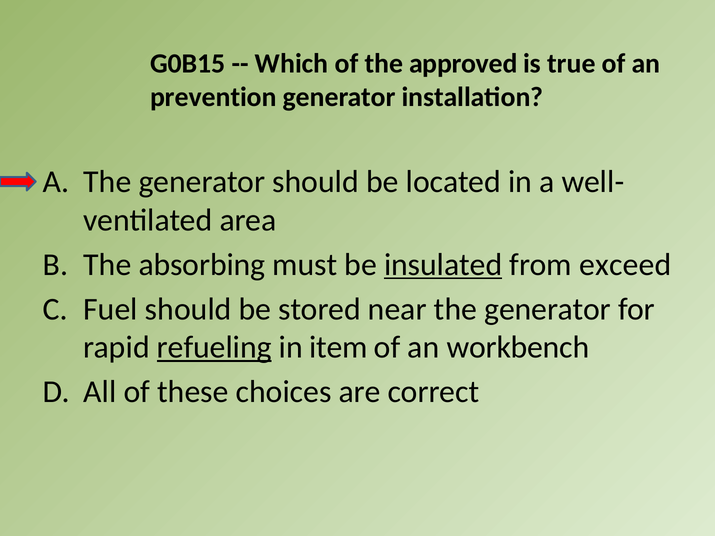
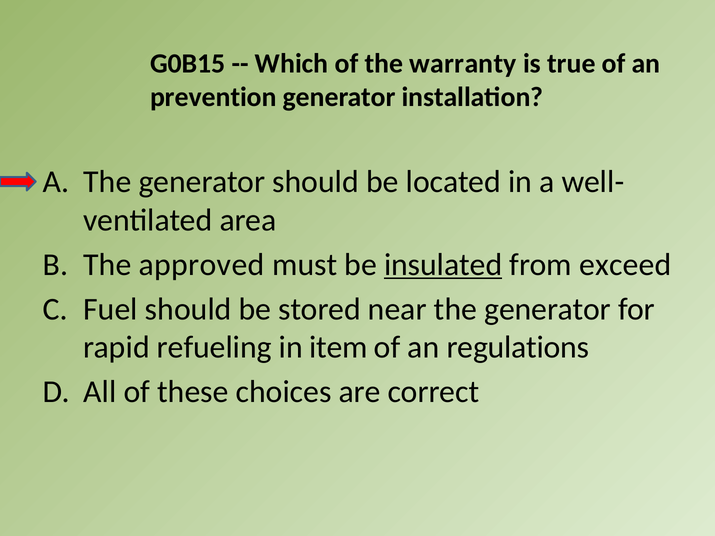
approved: approved -> warranty
absorbing: absorbing -> approved
refueling underline: present -> none
workbench: workbench -> regulations
